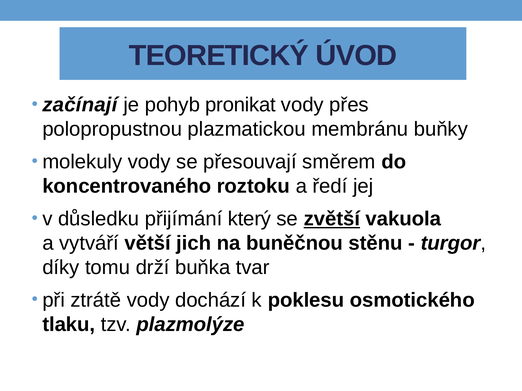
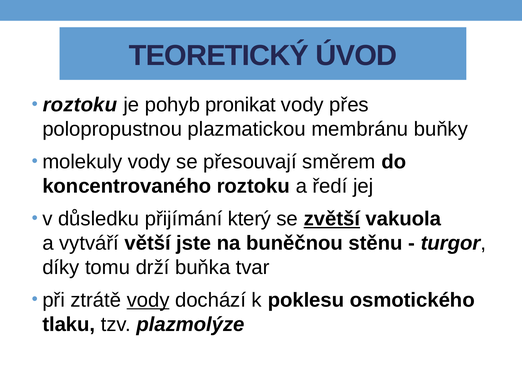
začínají at (80, 105): začínají -> roztoku
jich: jich -> jste
vody at (148, 300) underline: none -> present
